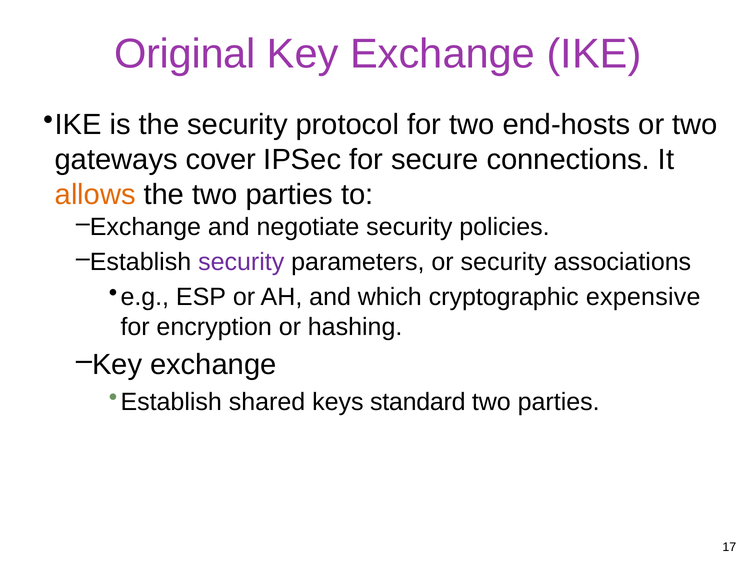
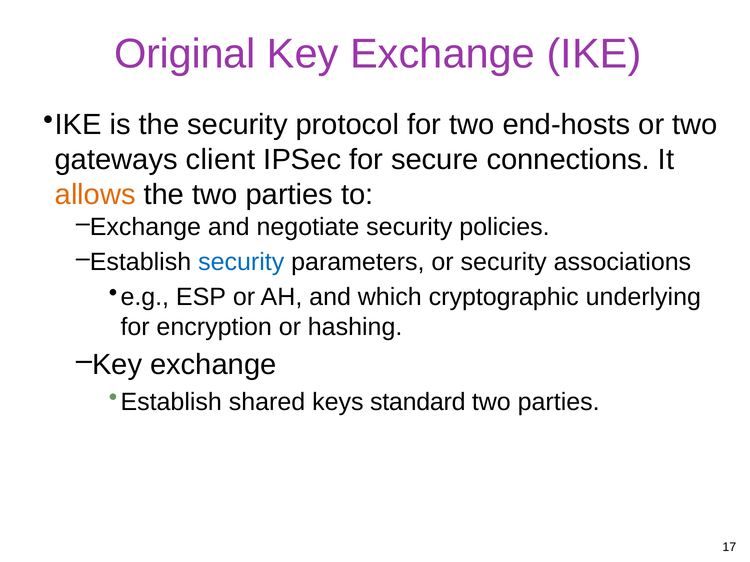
cover: cover -> client
security at (241, 262) colour: purple -> blue
expensive: expensive -> underlying
